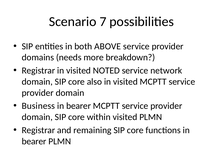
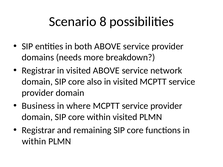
7: 7 -> 8
visited NOTED: NOTED -> ABOVE
bearer at (79, 106): bearer -> where
bearer at (34, 142): bearer -> within
